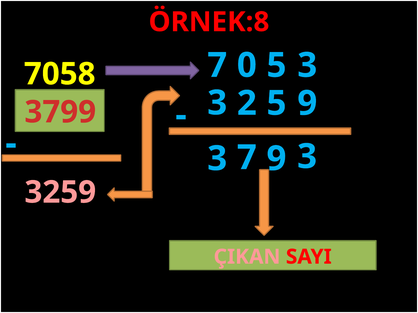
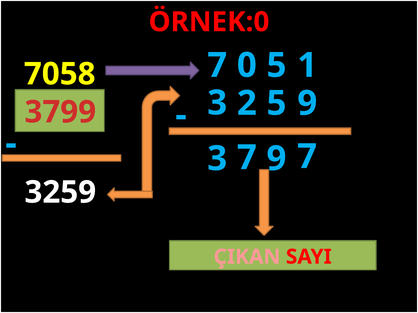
ÖRNEK:8: ÖRNEK:8 -> ÖRNEK:0
5 3: 3 -> 1
3 at (307, 157): 3 -> 7
3259 colour: pink -> white
